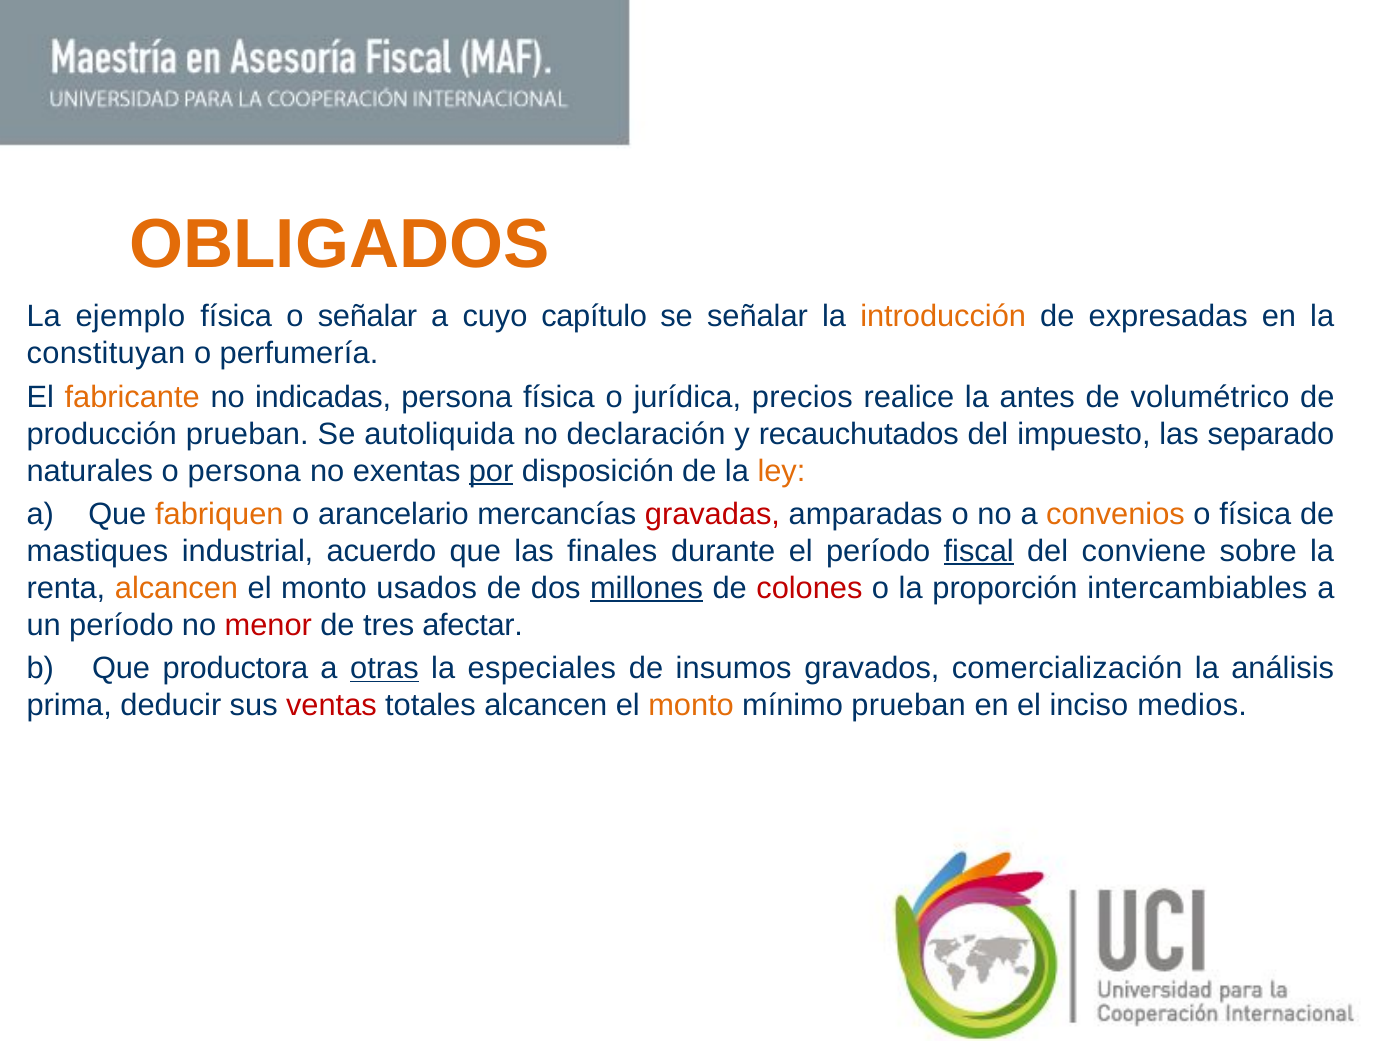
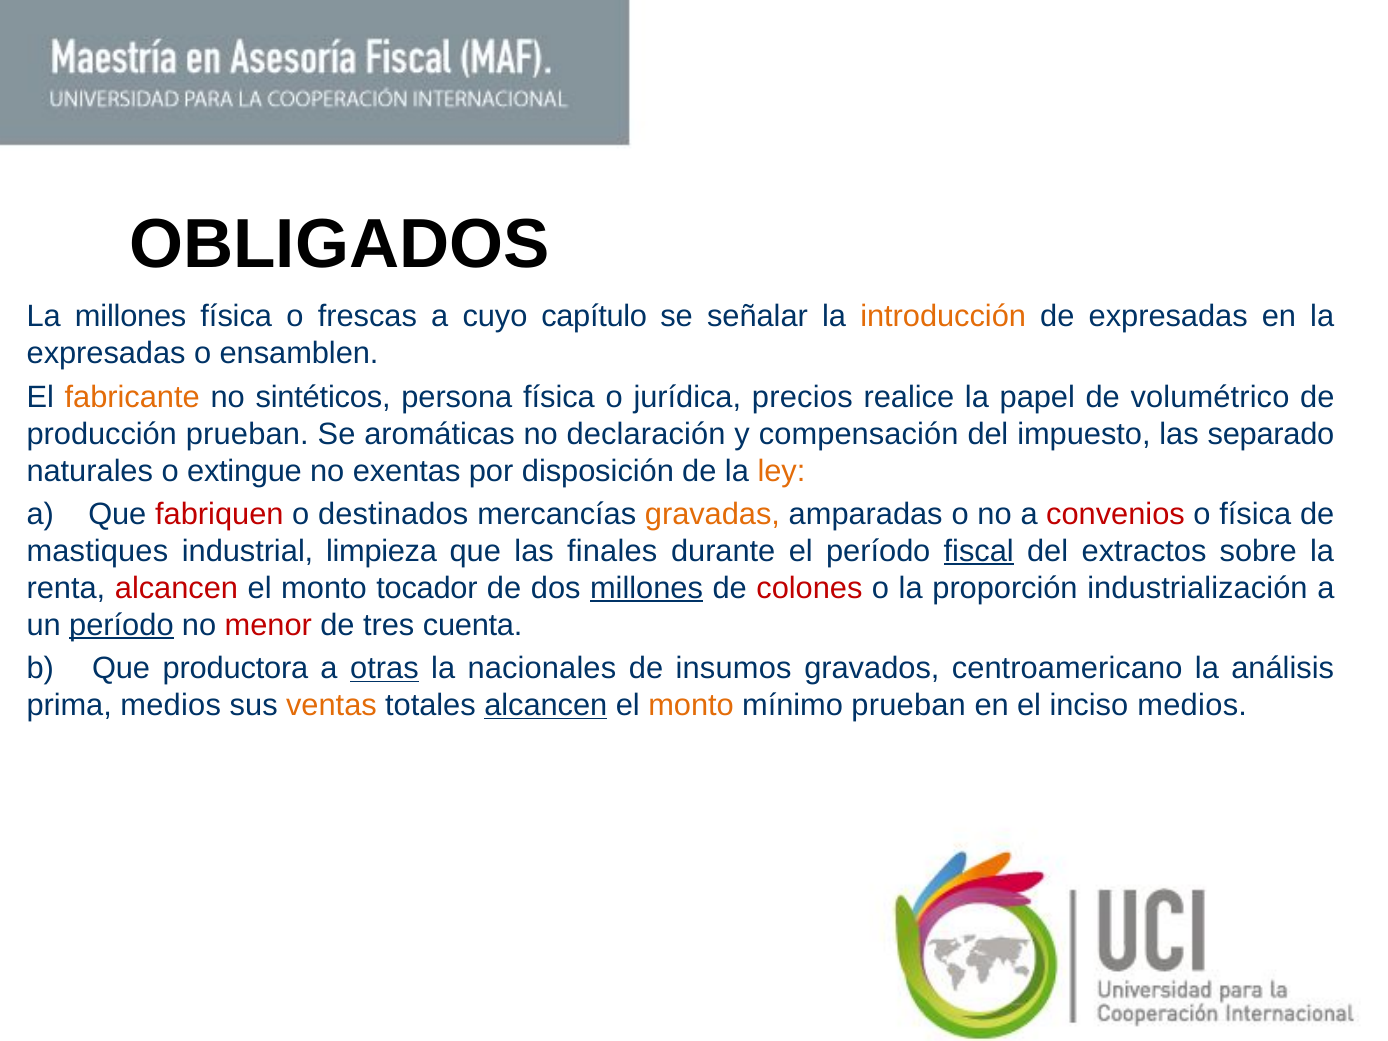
OBLIGADOS colour: orange -> black
La ejemplo: ejemplo -> millones
o señalar: señalar -> frescas
constituyan at (106, 354): constituyan -> expresadas
perfumería: perfumería -> ensamblen
indicadas: indicadas -> sintéticos
antes: antes -> papel
autoliquida: autoliquida -> aromáticas
recauchutados: recauchutados -> compensación
o persona: persona -> extingue
por underline: present -> none
fabriquen colour: orange -> red
arancelario: arancelario -> destinados
gravadas colour: red -> orange
convenios colour: orange -> red
acuerdo: acuerdo -> limpieza
conviene: conviene -> extractos
alcancen at (176, 588) colour: orange -> red
usados: usados -> tocador
intercambiables: intercambiables -> industrialización
período at (121, 625) underline: none -> present
afectar: afectar -> cuenta
especiales: especiales -> nacionales
comercialización: comercialización -> centroamericano
prima deducir: deducir -> medios
ventas colour: red -> orange
alcancen at (546, 705) underline: none -> present
